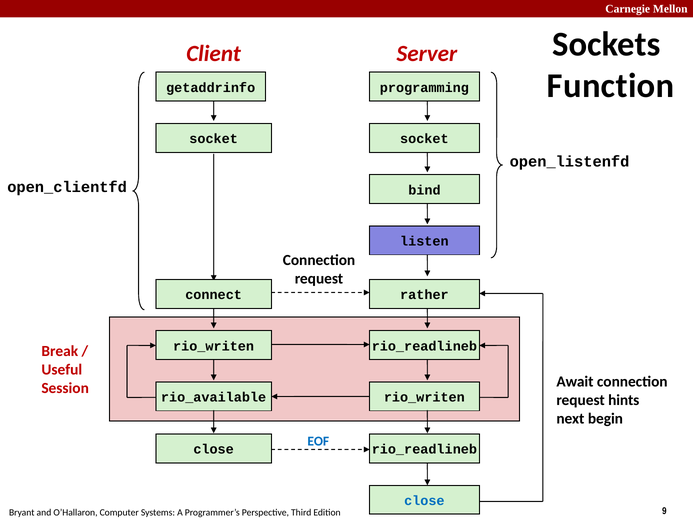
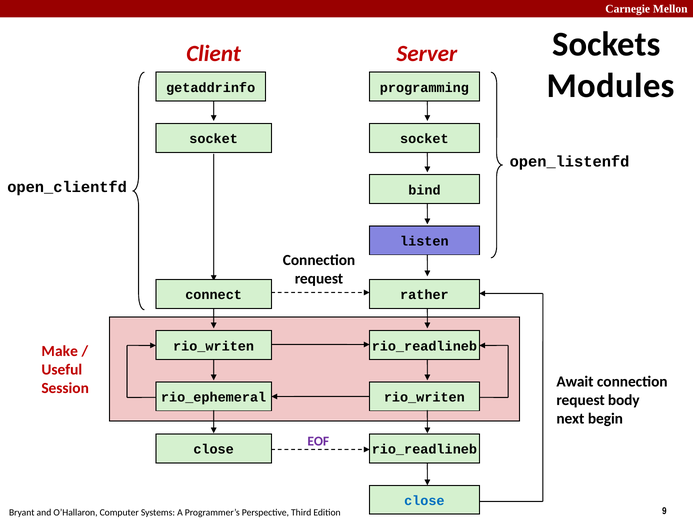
Function: Function -> Modules
Break: Break -> Make
rio_available: rio_available -> rio_ephemeral
hints: hints -> body
EOF colour: blue -> purple
